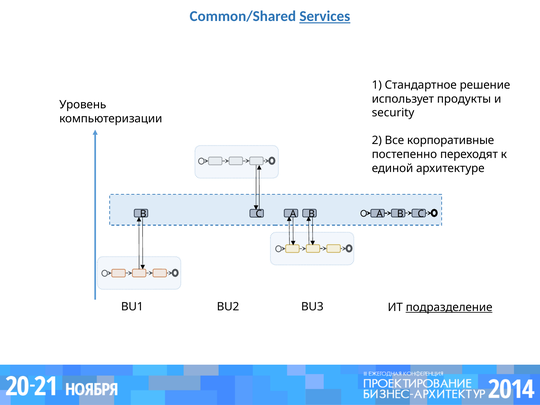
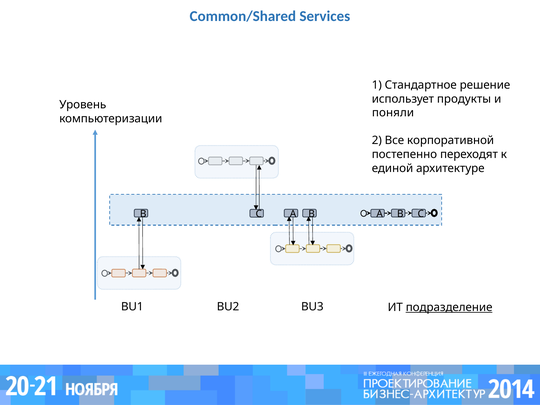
Services underline: present -> none
security: security -> поняли
корпоративные: корпоративные -> корпоративной
